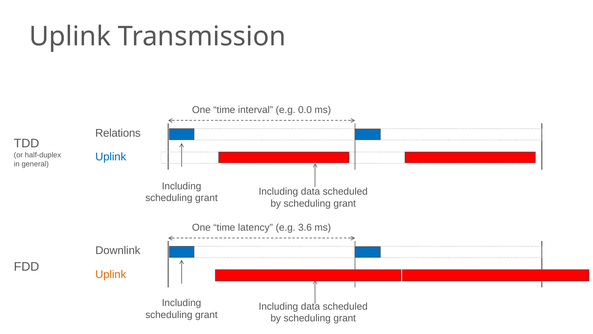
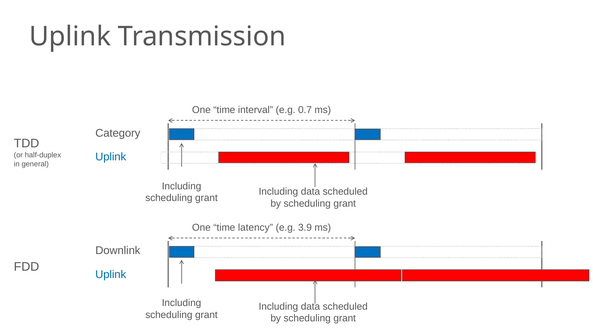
0.0: 0.0 -> 0.7
Relations: Relations -> Category
3.6: 3.6 -> 3.9
Uplink at (111, 274) colour: orange -> blue
